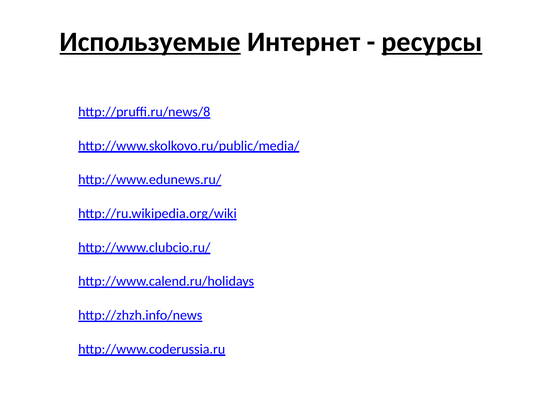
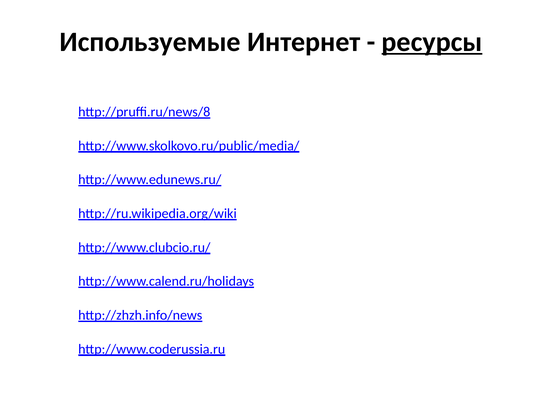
Используемые underline: present -> none
